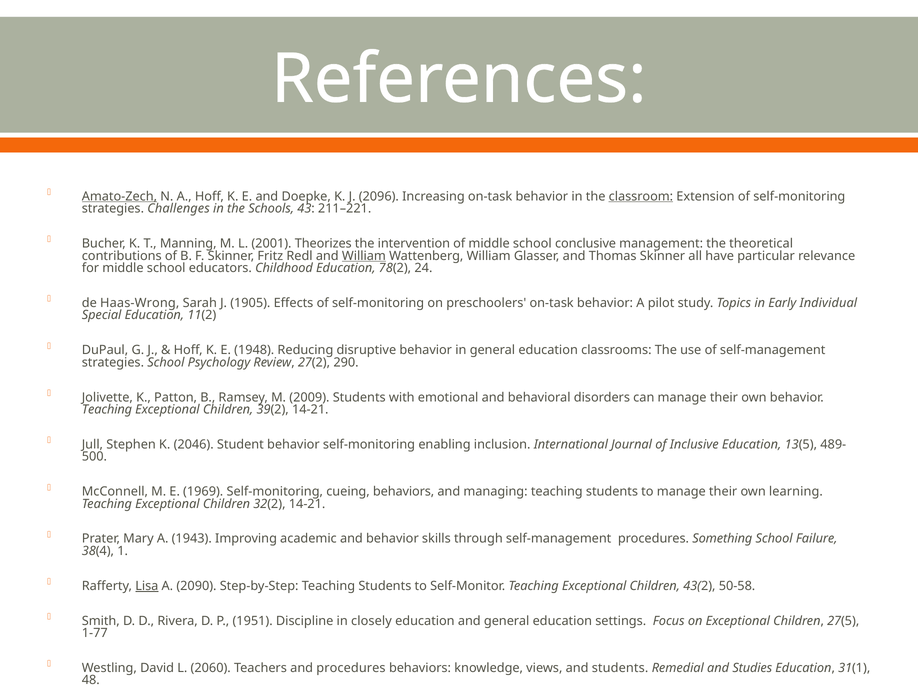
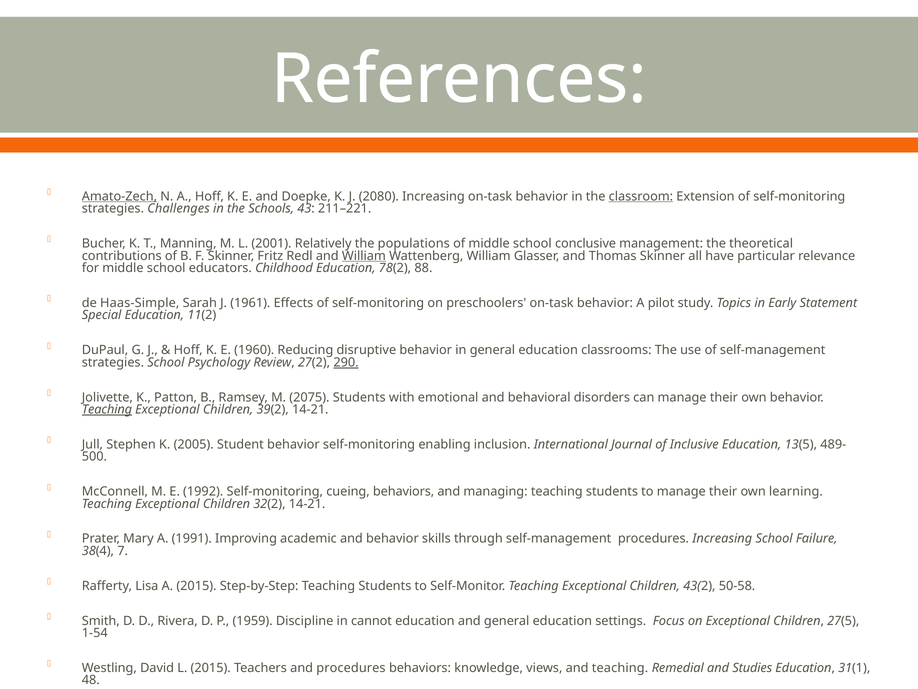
2096: 2096 -> 2080
Theorizes: Theorizes -> Relatively
intervention: intervention -> populations
24: 24 -> 88
Haas-Wrong: Haas-Wrong -> Haas-Simple
1905: 1905 -> 1961
Individual: Individual -> Statement
1948: 1948 -> 1960
290 underline: none -> present
2009: 2009 -> 2075
Teaching at (107, 409) underline: none -> present
2046: 2046 -> 2005
1969: 1969 -> 1992
1943: 1943 -> 1991
procedures Something: Something -> Increasing
1: 1 -> 7
Lisa underline: present -> none
A 2090: 2090 -> 2015
1951: 1951 -> 1959
closely: closely -> cannot
1-77: 1-77 -> 1-54
L 2060: 2060 -> 2015
and students: students -> teaching
